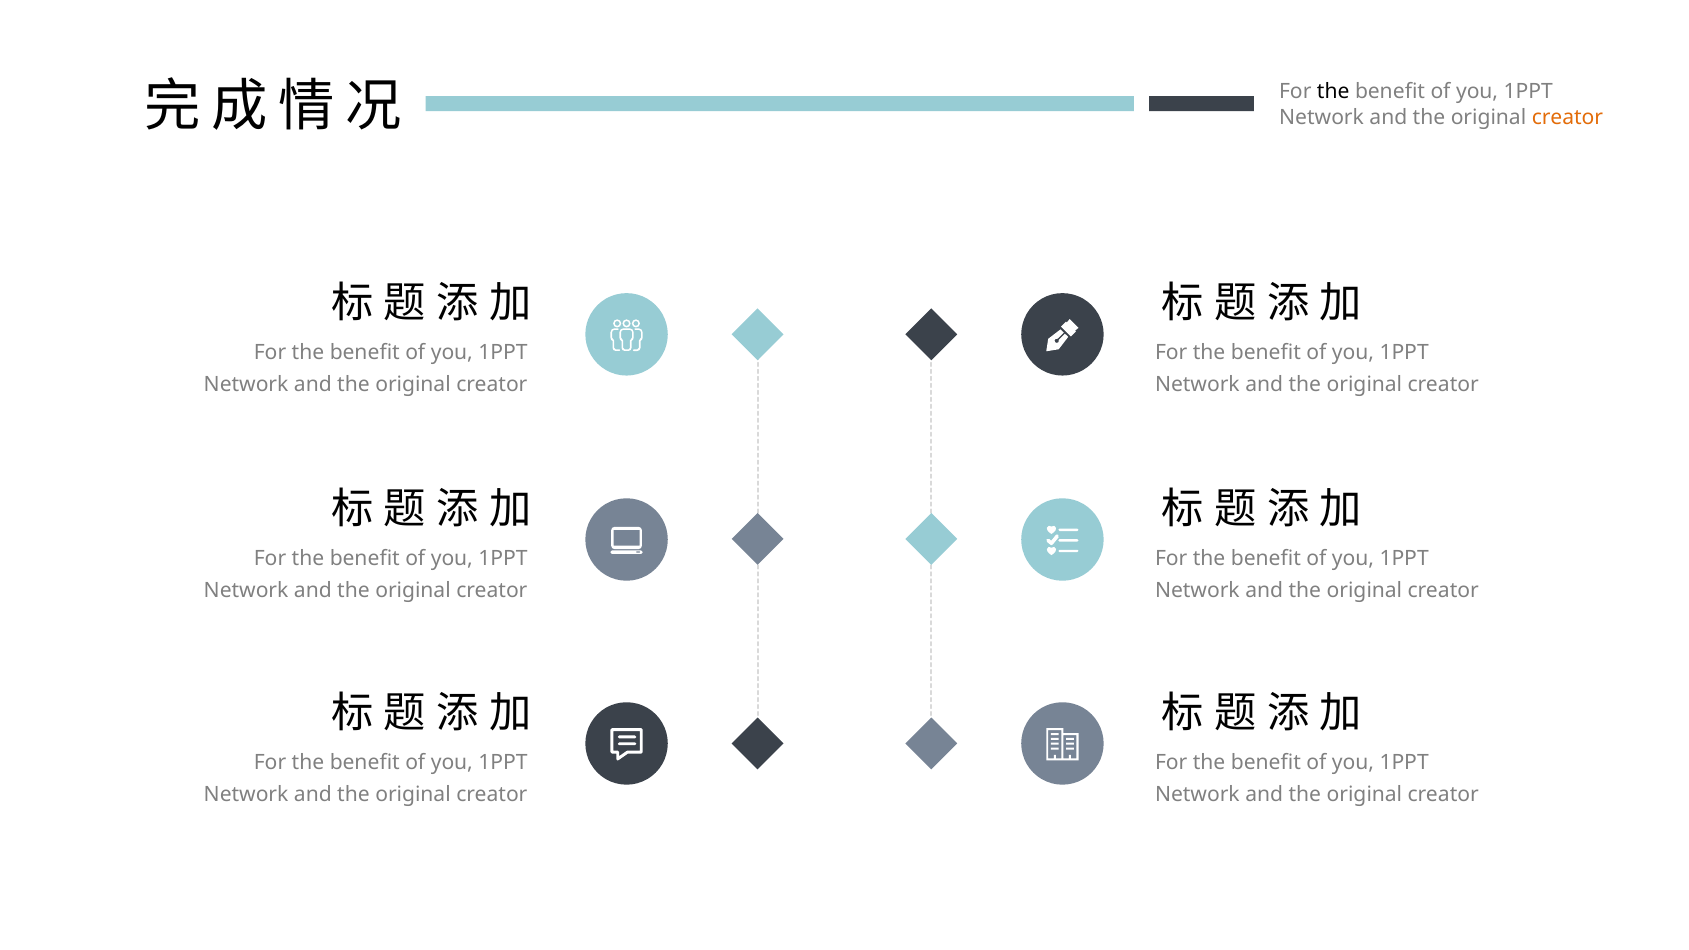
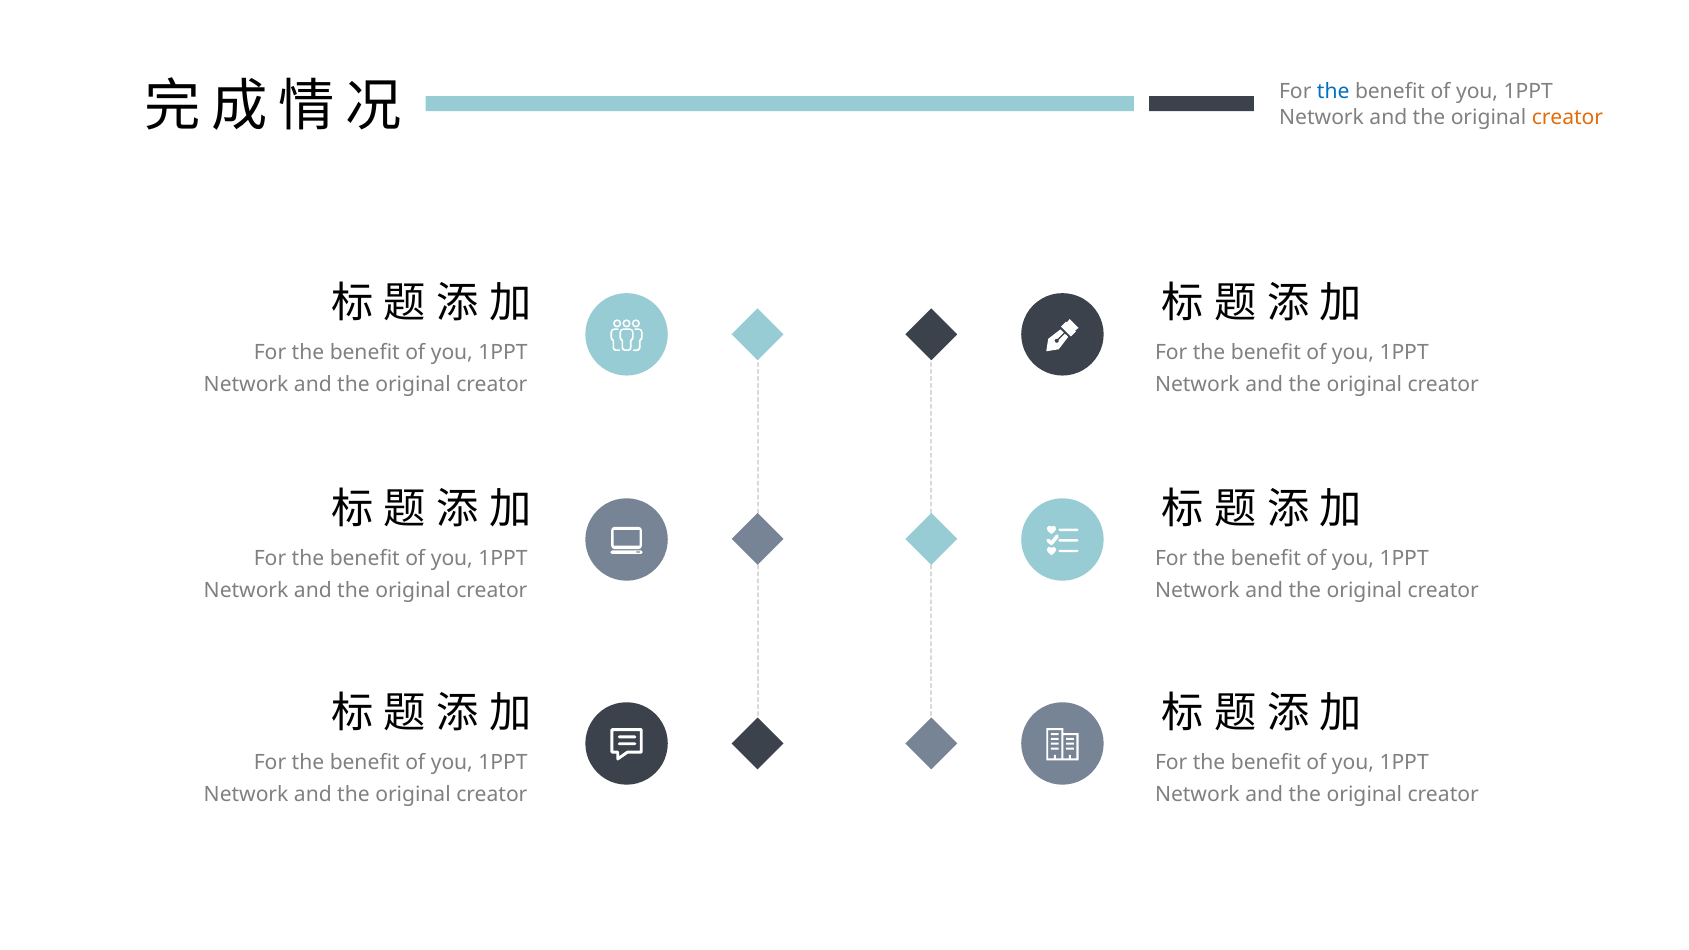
the at (1333, 92) colour: black -> blue
